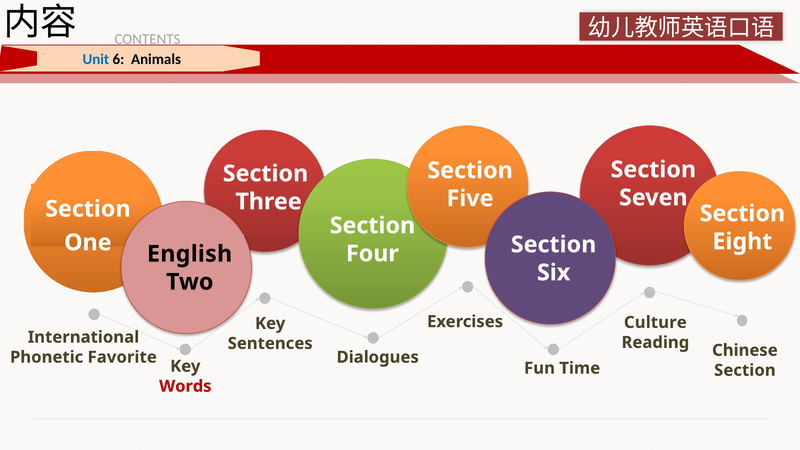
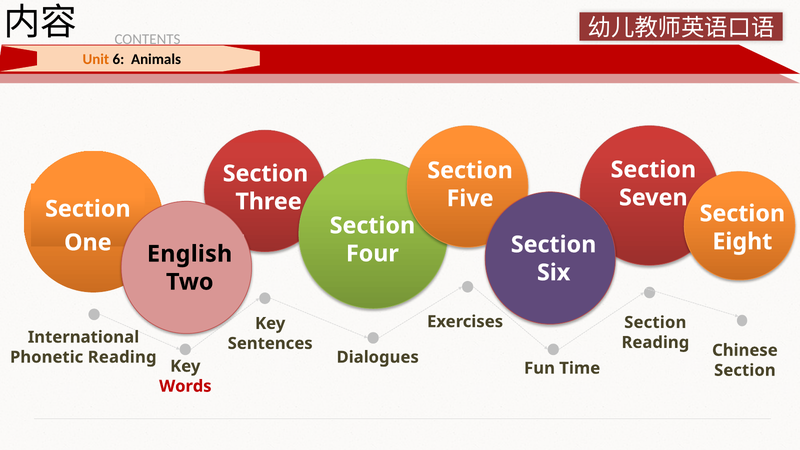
Unit colour: blue -> orange
Culture at (655, 322): Culture -> Section
Phonetic Favorite: Favorite -> Reading
